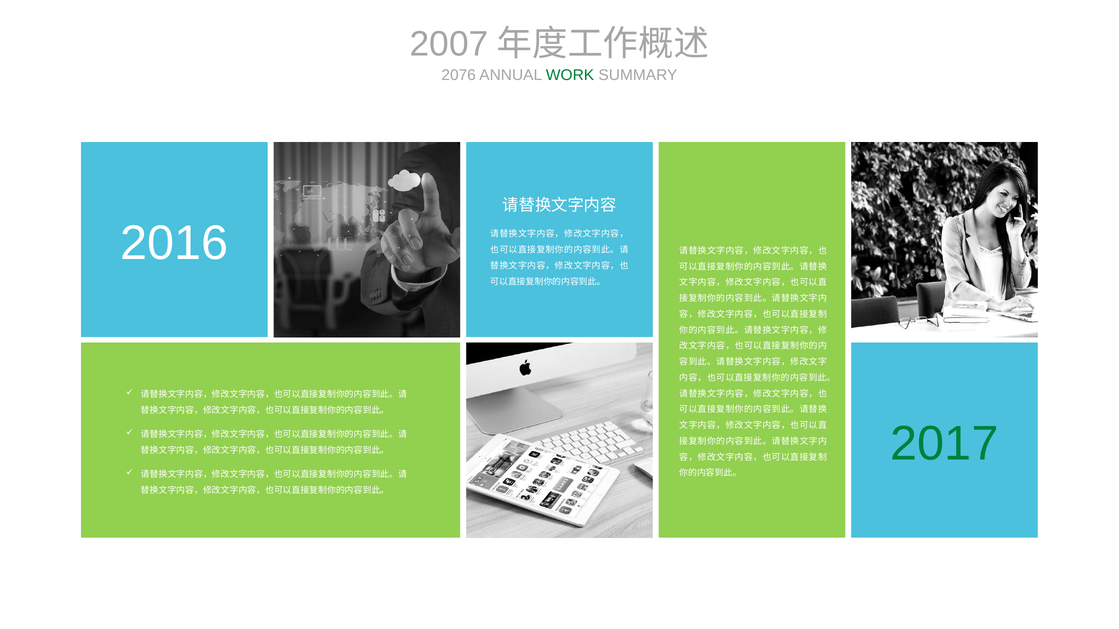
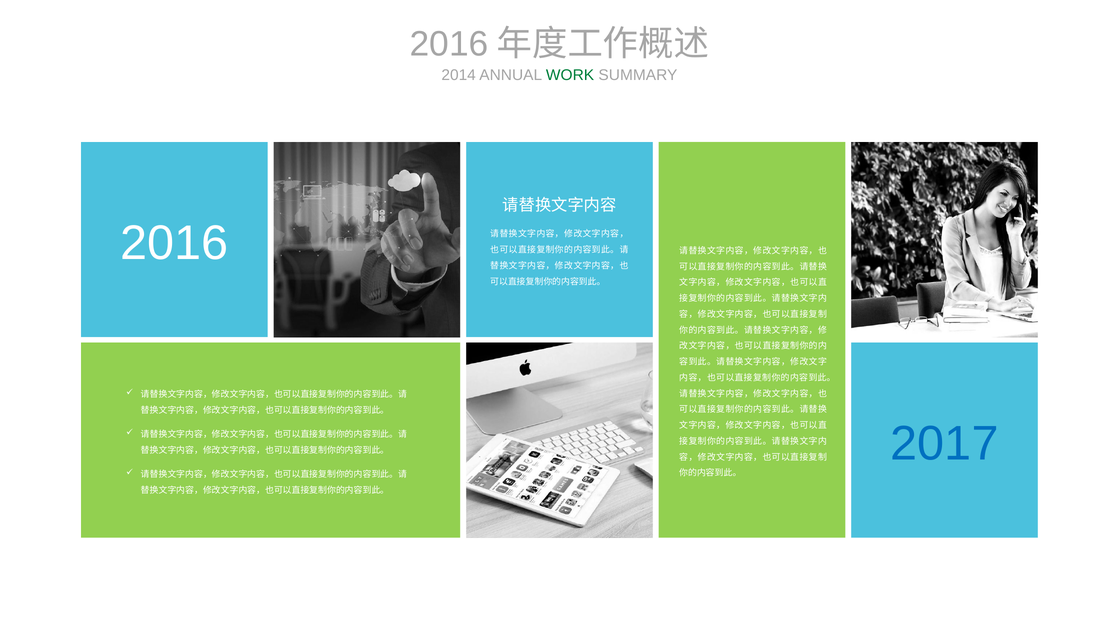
2007 at (449, 44): 2007 -> 2016
2076: 2076 -> 2014
2017 colour: green -> blue
